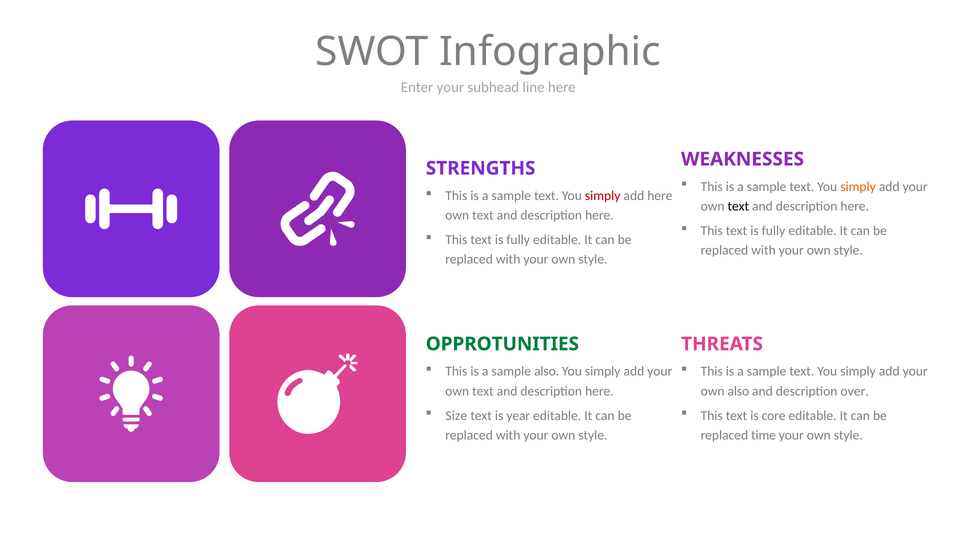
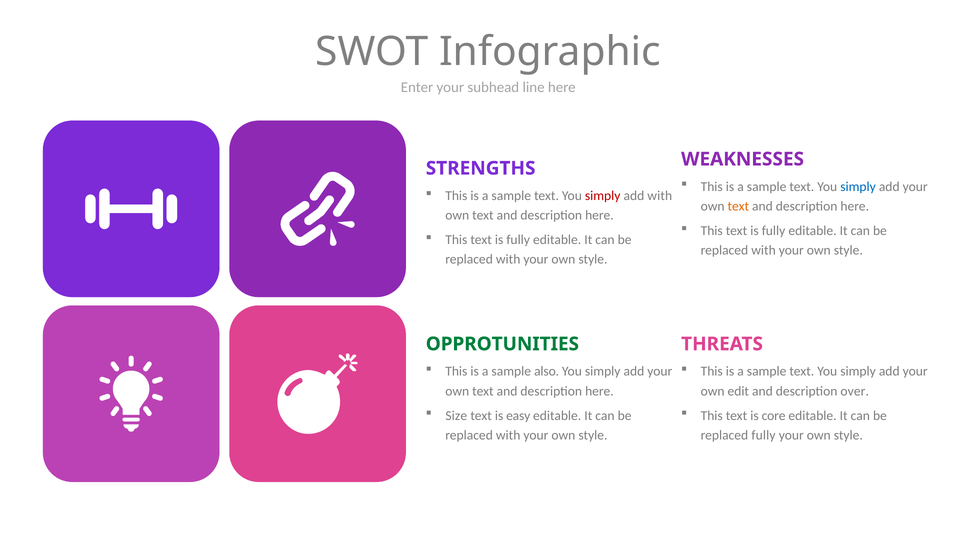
simply at (858, 187) colour: orange -> blue
add here: here -> with
text at (738, 206) colour: black -> orange
own also: also -> edit
year: year -> easy
replaced time: time -> fully
